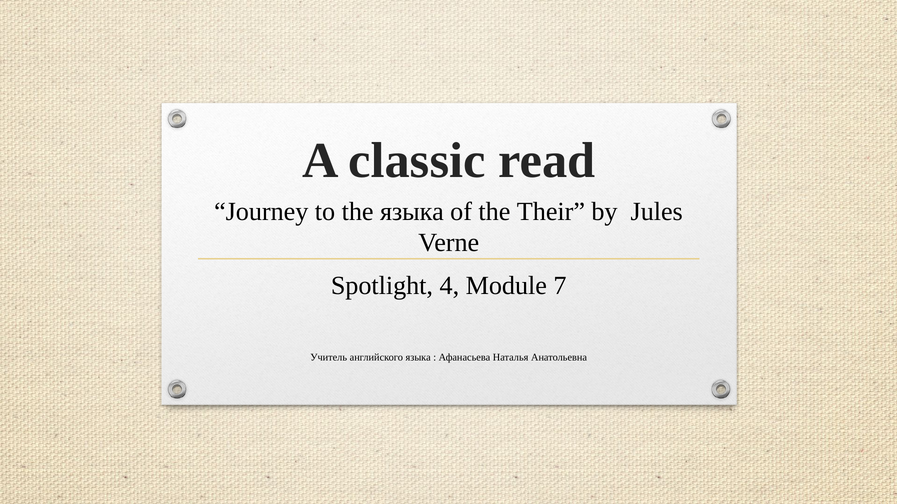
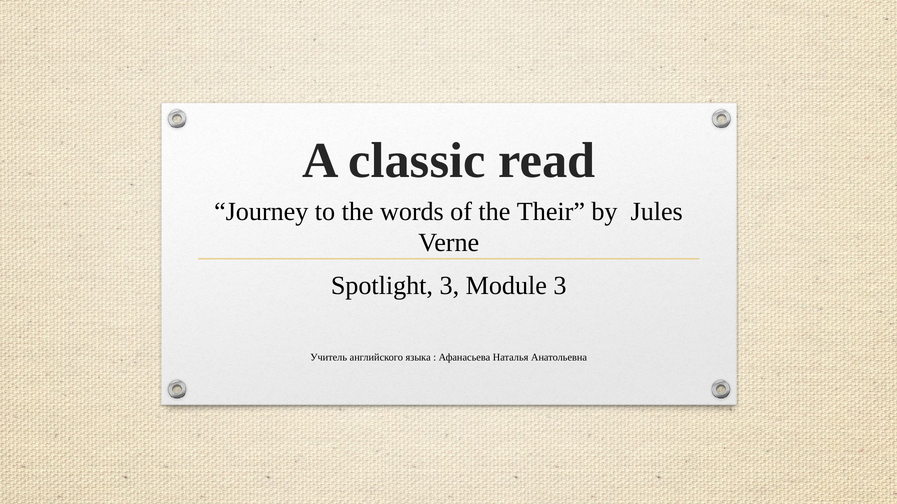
the языка: языка -> words
Spotlight 4: 4 -> 3
Module 7: 7 -> 3
